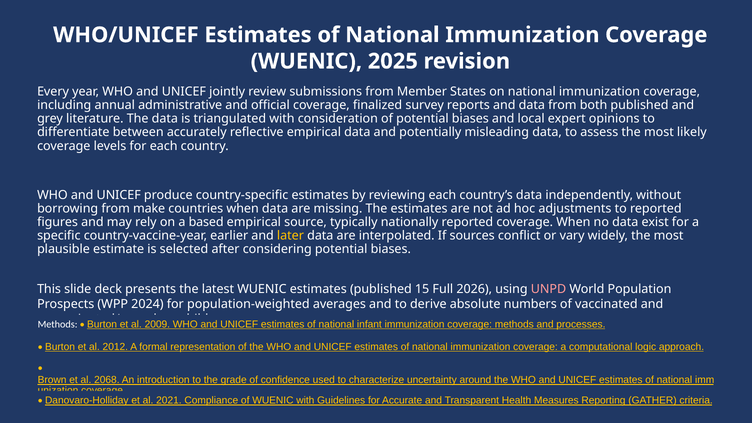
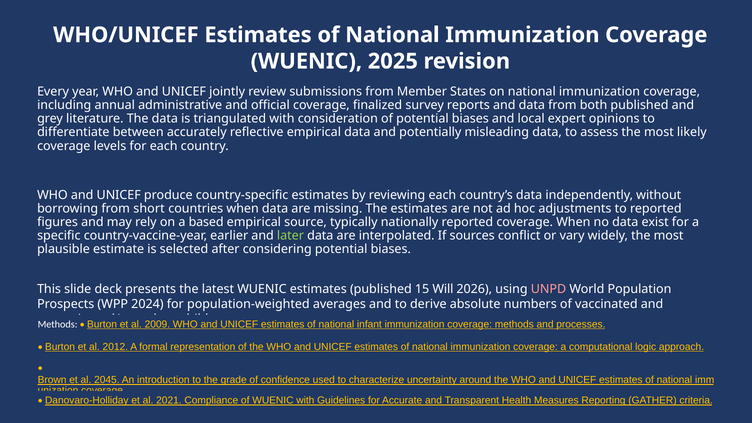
make: make -> short
later colour: yellow -> light green
Full: Full -> Will
2068: 2068 -> 2045
